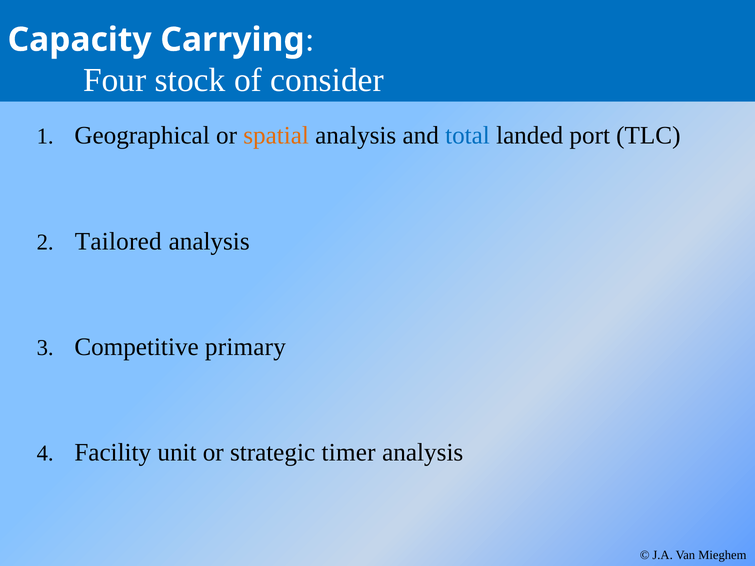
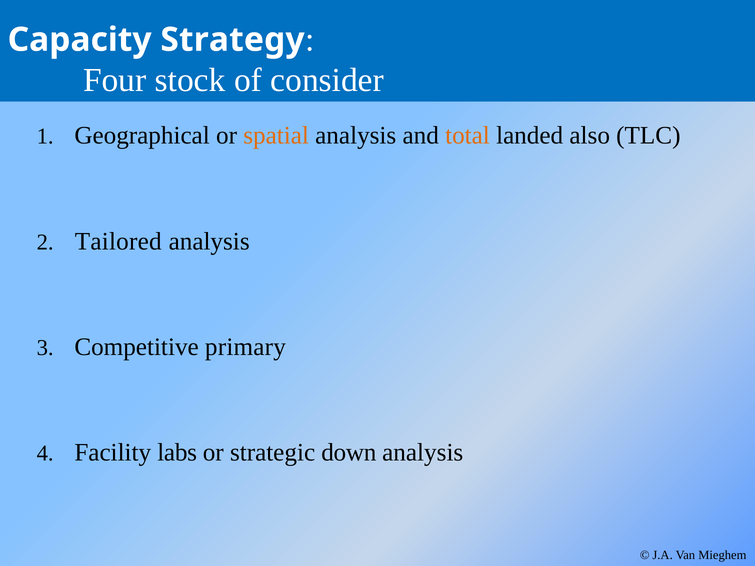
Carrying: Carrying -> Strategy
total colour: blue -> orange
port: port -> also
unit: unit -> labs
timer: timer -> down
